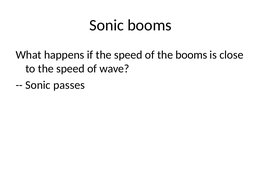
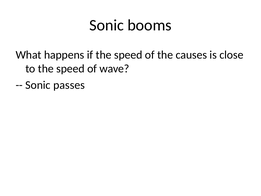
the booms: booms -> causes
